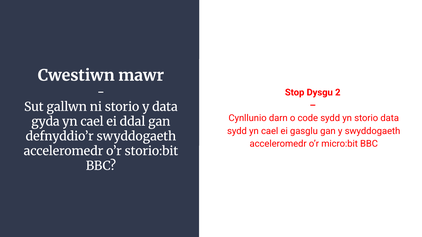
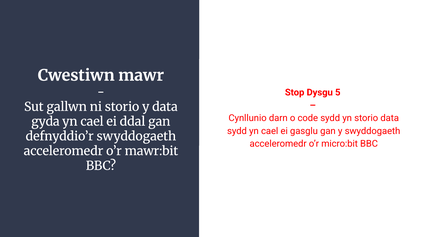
2: 2 -> 5
storio:bit: storio:bit -> mawr:bit
